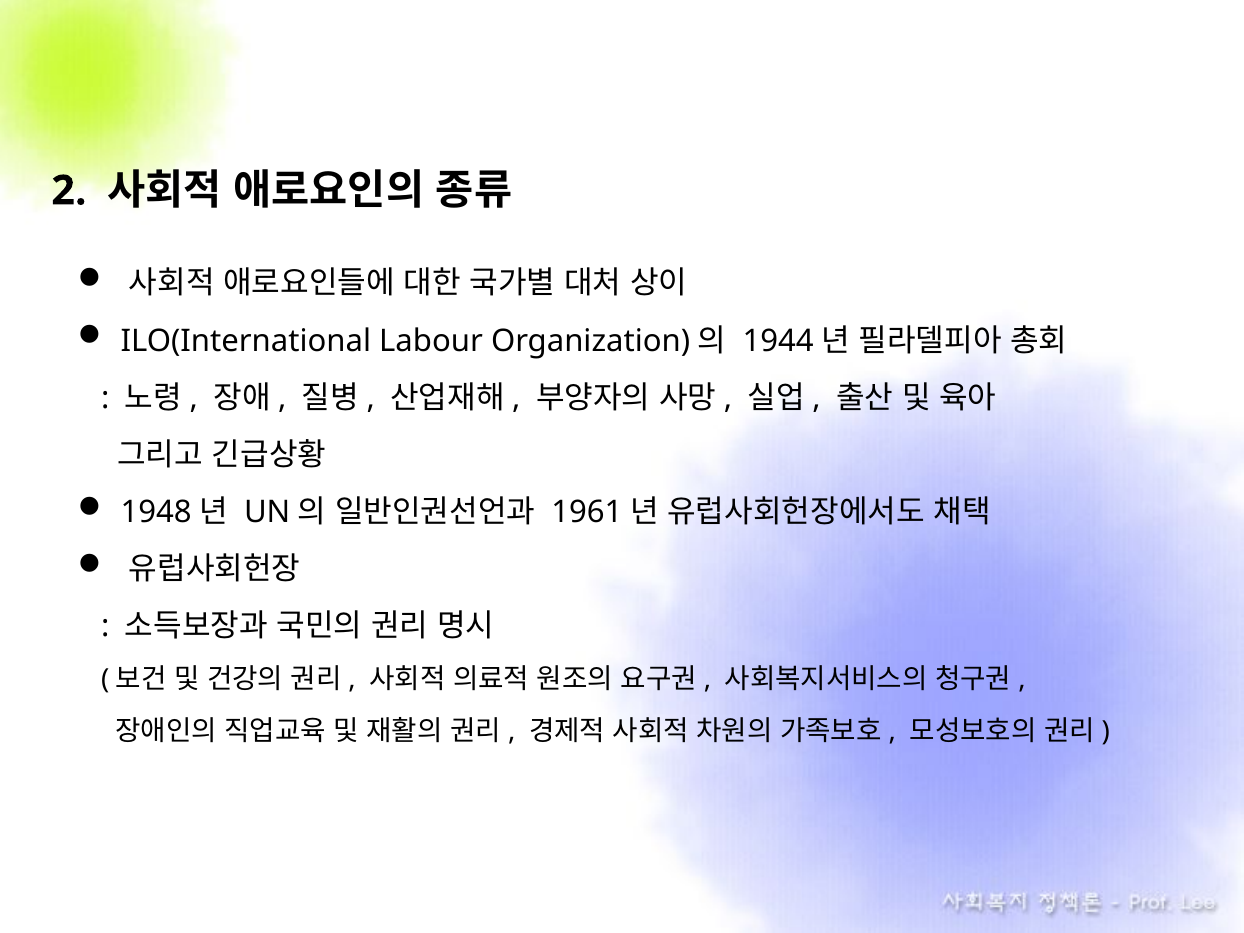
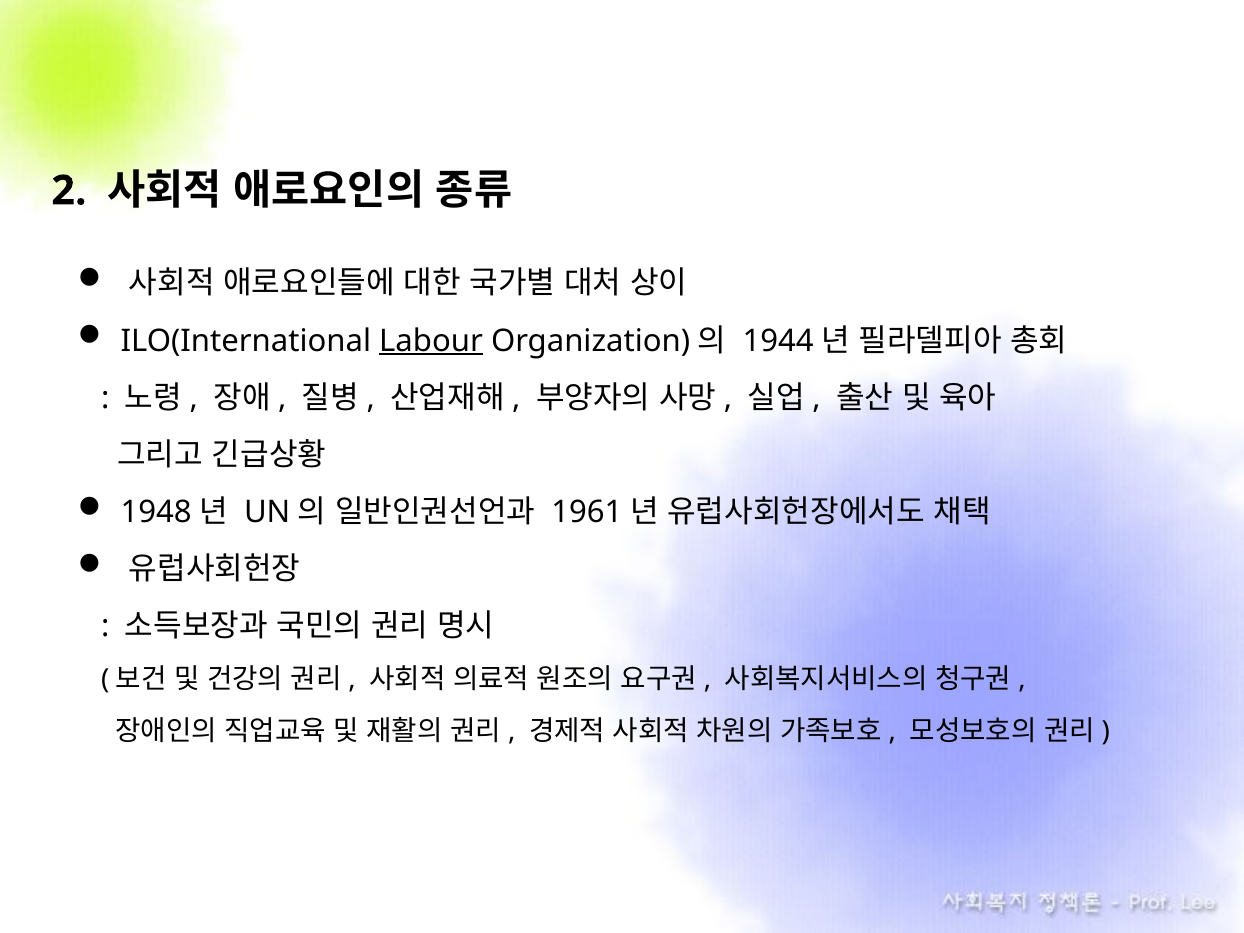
Labour underline: none -> present
